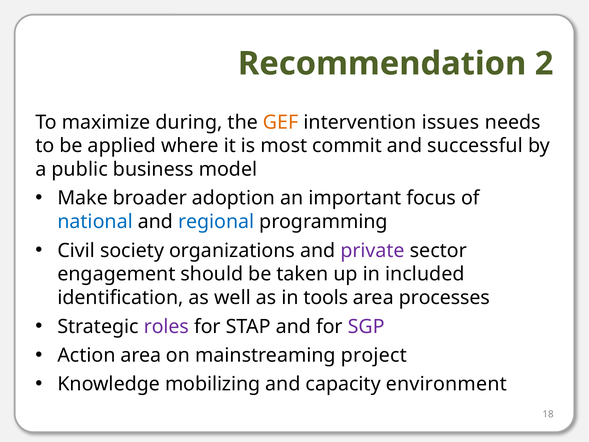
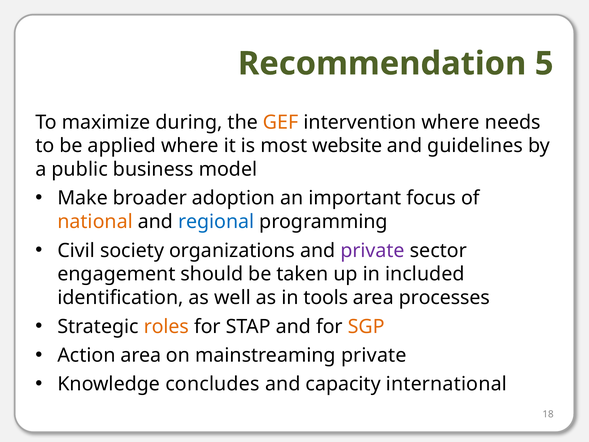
2: 2 -> 5
intervention issues: issues -> where
commit: commit -> website
successful: successful -> guidelines
national colour: blue -> orange
roles colour: purple -> orange
SGP colour: purple -> orange
mainstreaming project: project -> private
mobilizing: mobilizing -> concludes
environment: environment -> international
